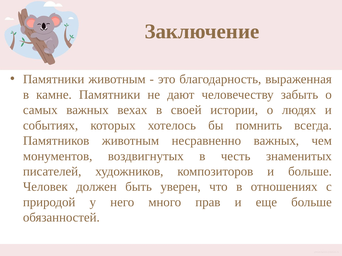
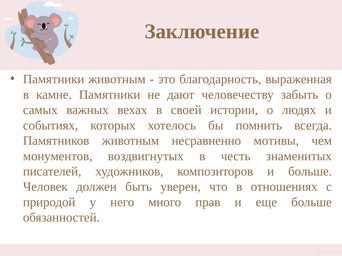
несравненно важных: важных -> мотивы
